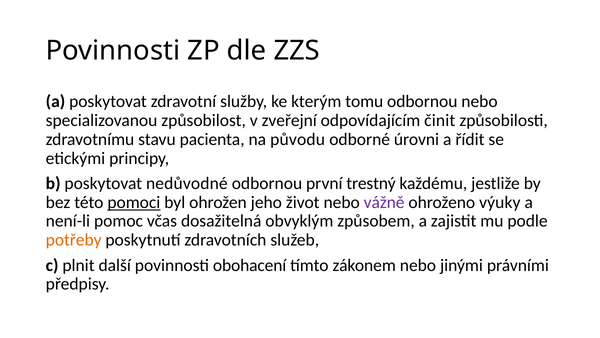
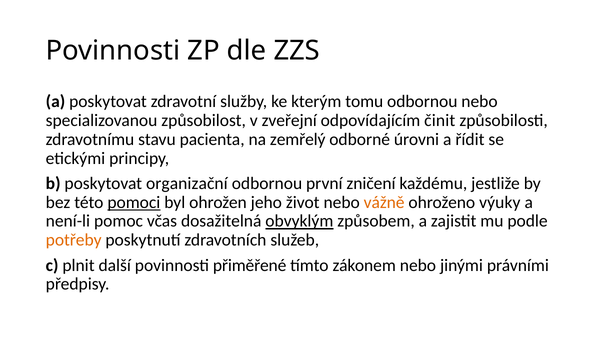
původu: původu -> zemřelý
nedůvodné: nedůvodné -> organizační
trestný: trestný -> zničení
vážně colour: purple -> orange
obvyklým underline: none -> present
obohacení: obohacení -> přiměřené
